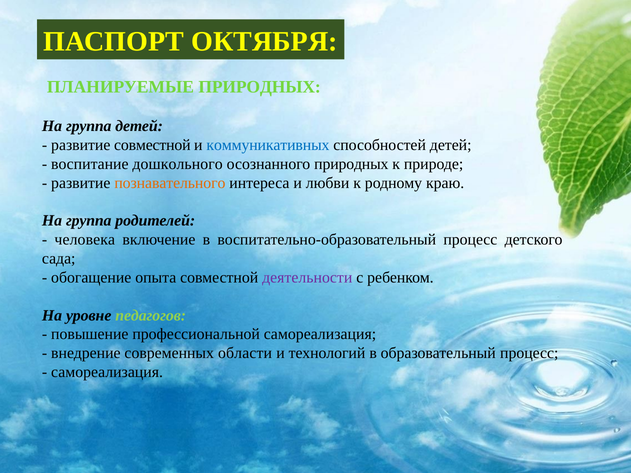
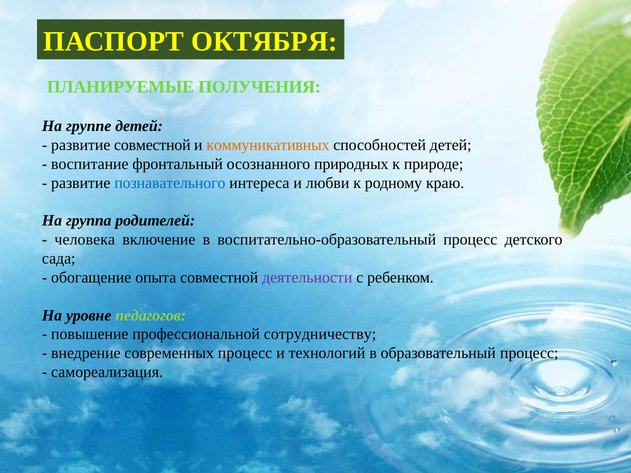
ПЛАНИРУЕМЫЕ ПРИРОДНЫХ: ПРИРОДНЫХ -> ПОЛУЧЕНИЯ
группа at (89, 126): группа -> группе
коммуникативных colour: blue -> orange
дошкольного: дошкольного -> фронтальный
познавательного colour: orange -> blue
профессиональной самореализация: самореализация -> сотрудничеству
современных области: области -> процесс
